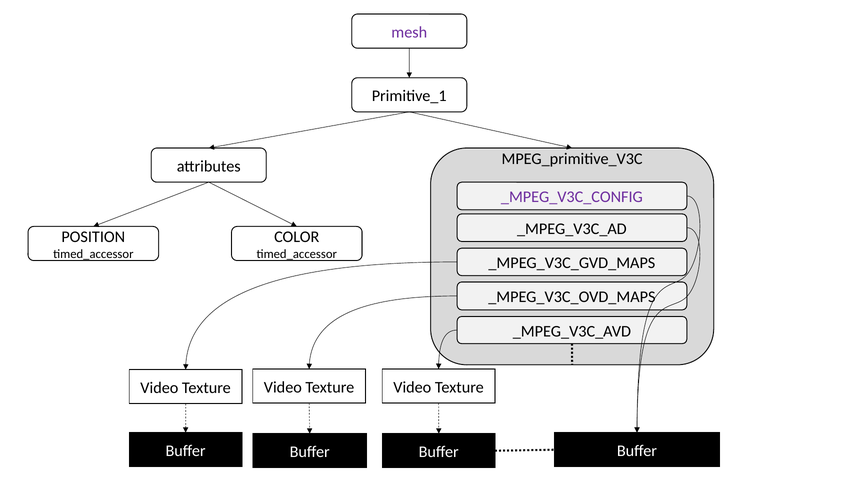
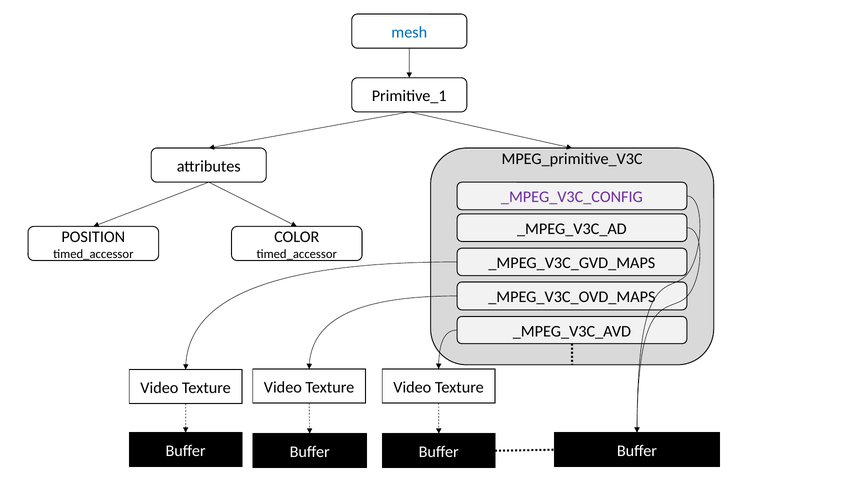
mesh colour: purple -> blue
